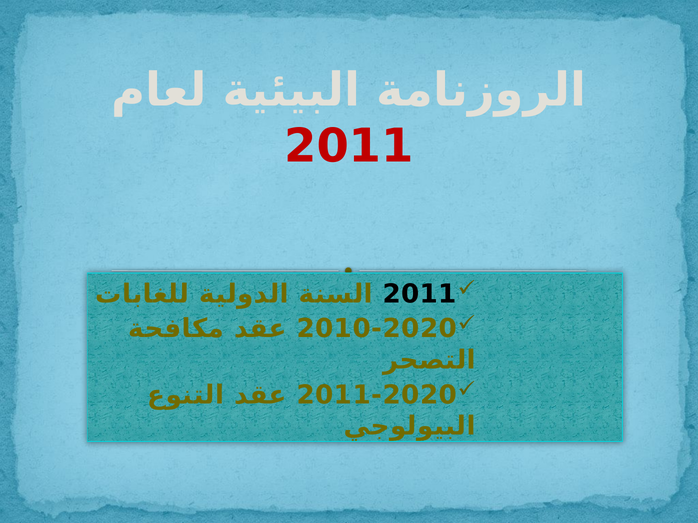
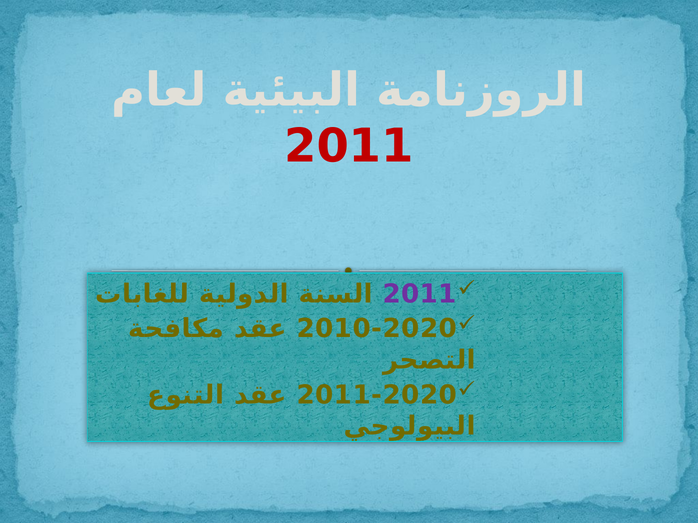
2011 at (420, 294) colour: black -> purple
